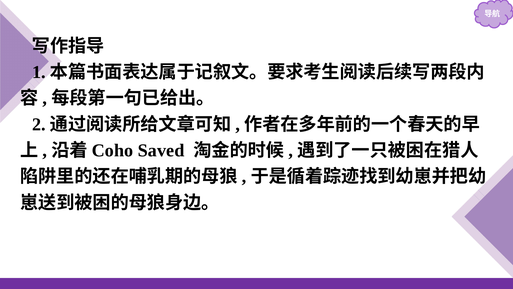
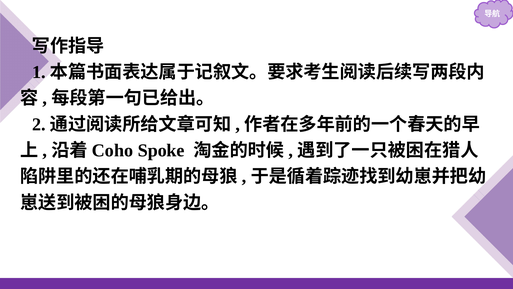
Saved: Saved -> Spoke
